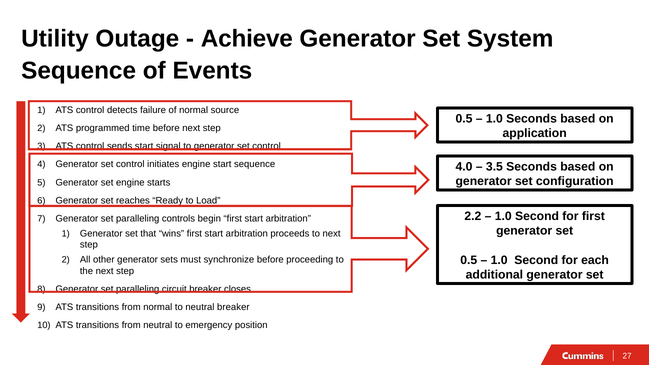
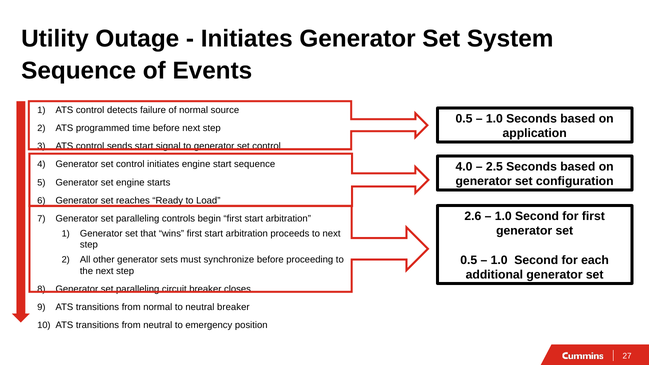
Achieve at (247, 38): Achieve -> Initiates
3.5: 3.5 -> 2.5
2.2: 2.2 -> 2.6
